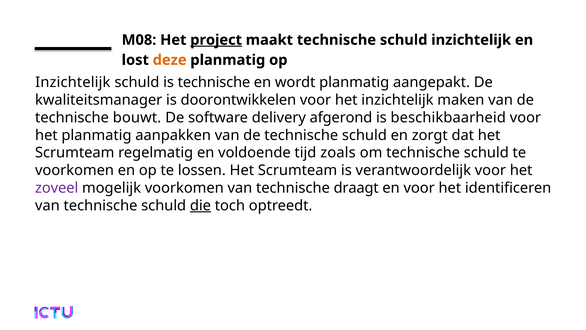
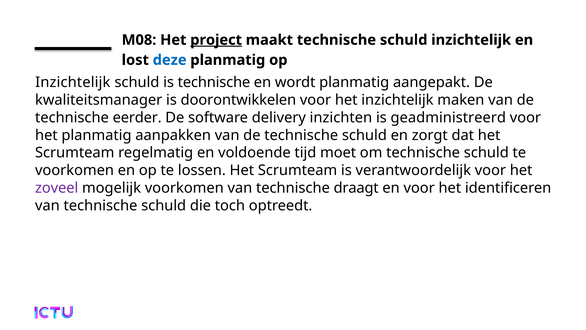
deze colour: orange -> blue
bouwt: bouwt -> eerder
afgerond: afgerond -> inzichten
beschikbaarheid: beschikbaarheid -> geadministreerd
zoals: zoals -> moet
die underline: present -> none
